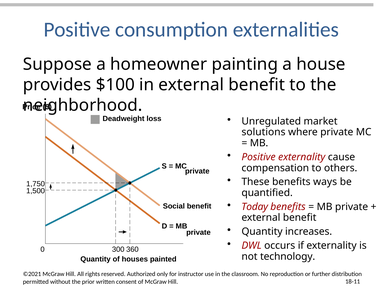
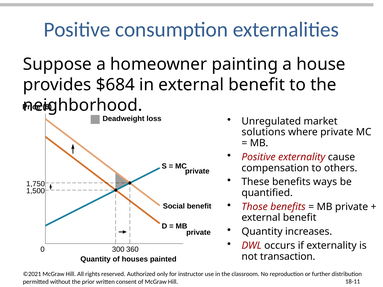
$100: $100 -> $684
Today: Today -> Those
technology: technology -> transaction
